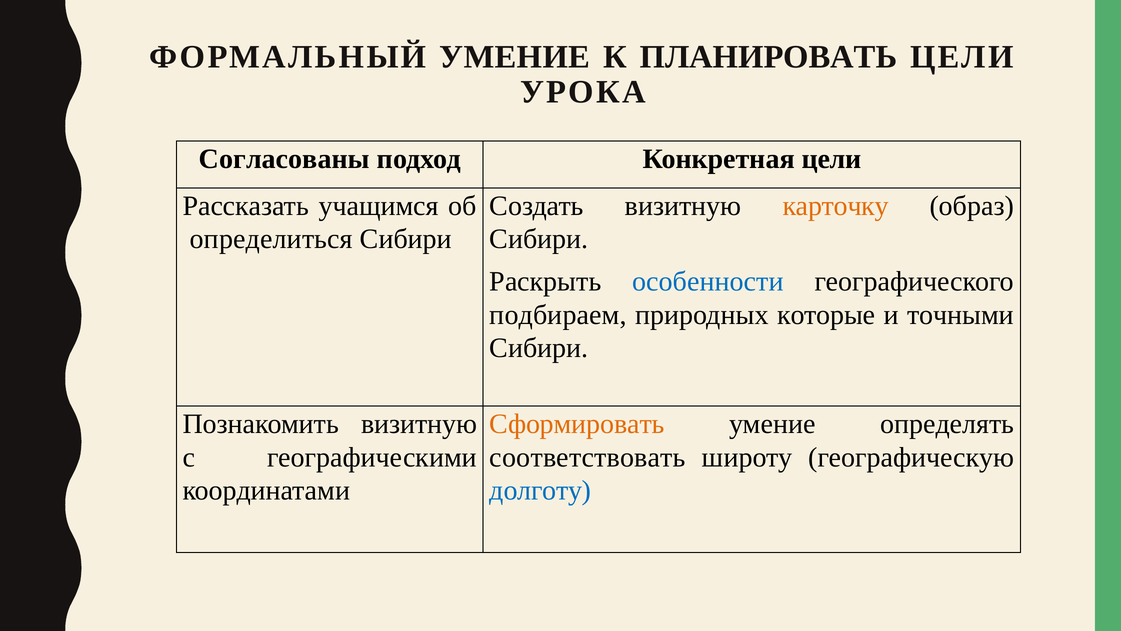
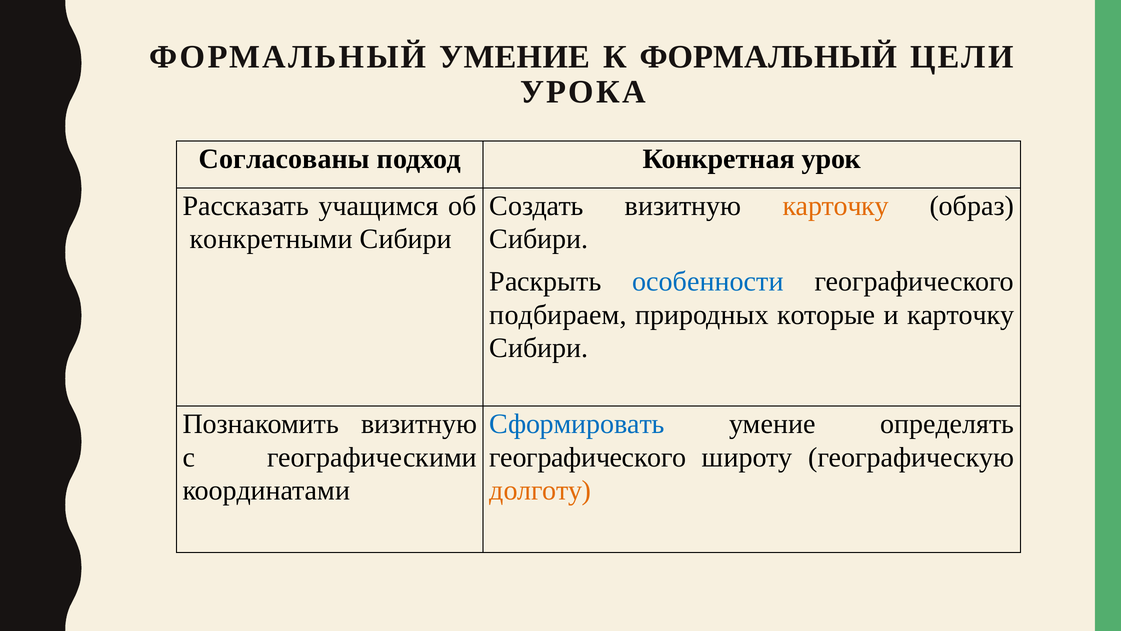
К ПЛАНИРОВАТЬ: ПЛАНИРОВАТЬ -> ФОРМАЛЬНЫЙ
Конкретная цели: цели -> урок
определиться: определиться -> конкретными
и точными: точными -> карточку
Сформировать colour: orange -> blue
соответствовать at (588, 457): соответствовать -> географического
долготу colour: blue -> orange
